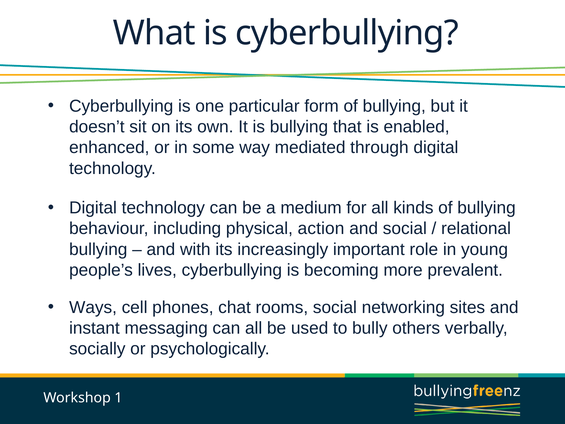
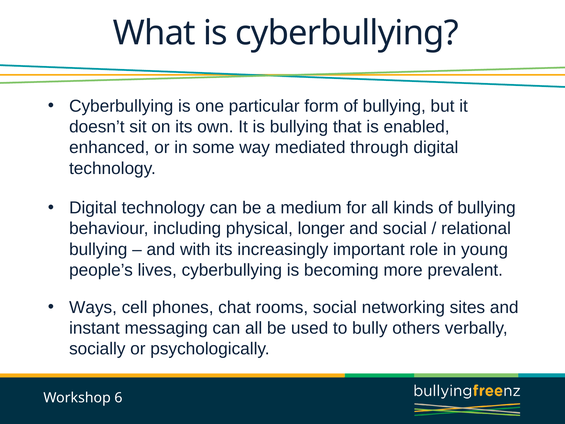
action: action -> longer
1: 1 -> 6
